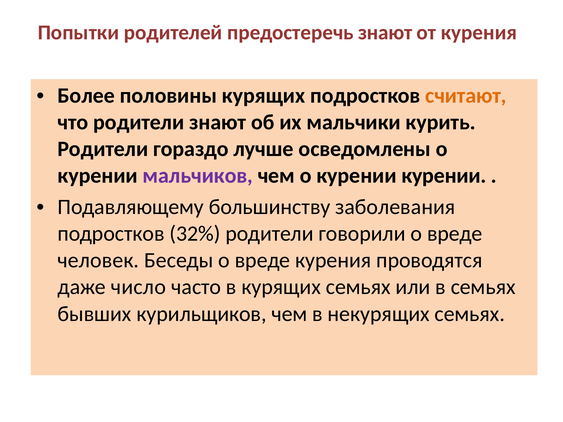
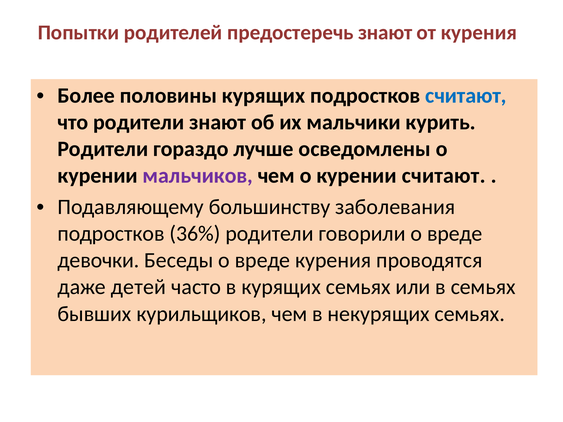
считают at (466, 96) colour: orange -> blue
курении курении: курении -> считают
32%: 32% -> 36%
человек: человек -> девочки
число: число -> детей
